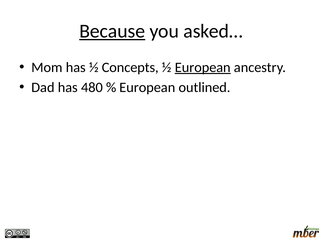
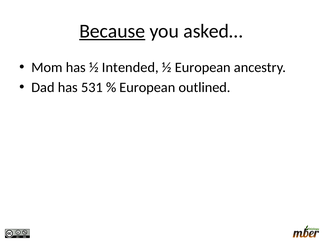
Concepts: Concepts -> Intended
European at (203, 68) underline: present -> none
480: 480 -> 531
